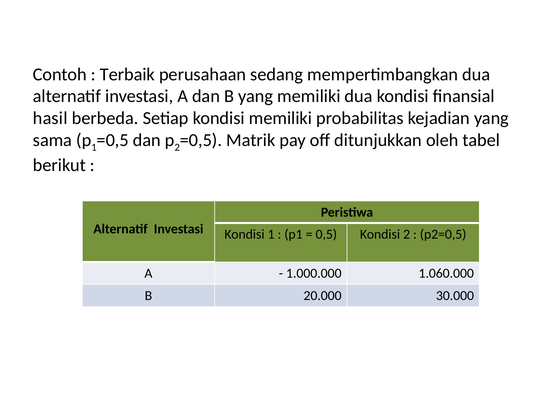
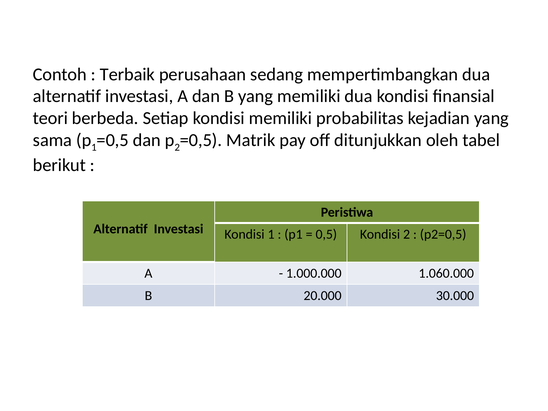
hasil: hasil -> teori
